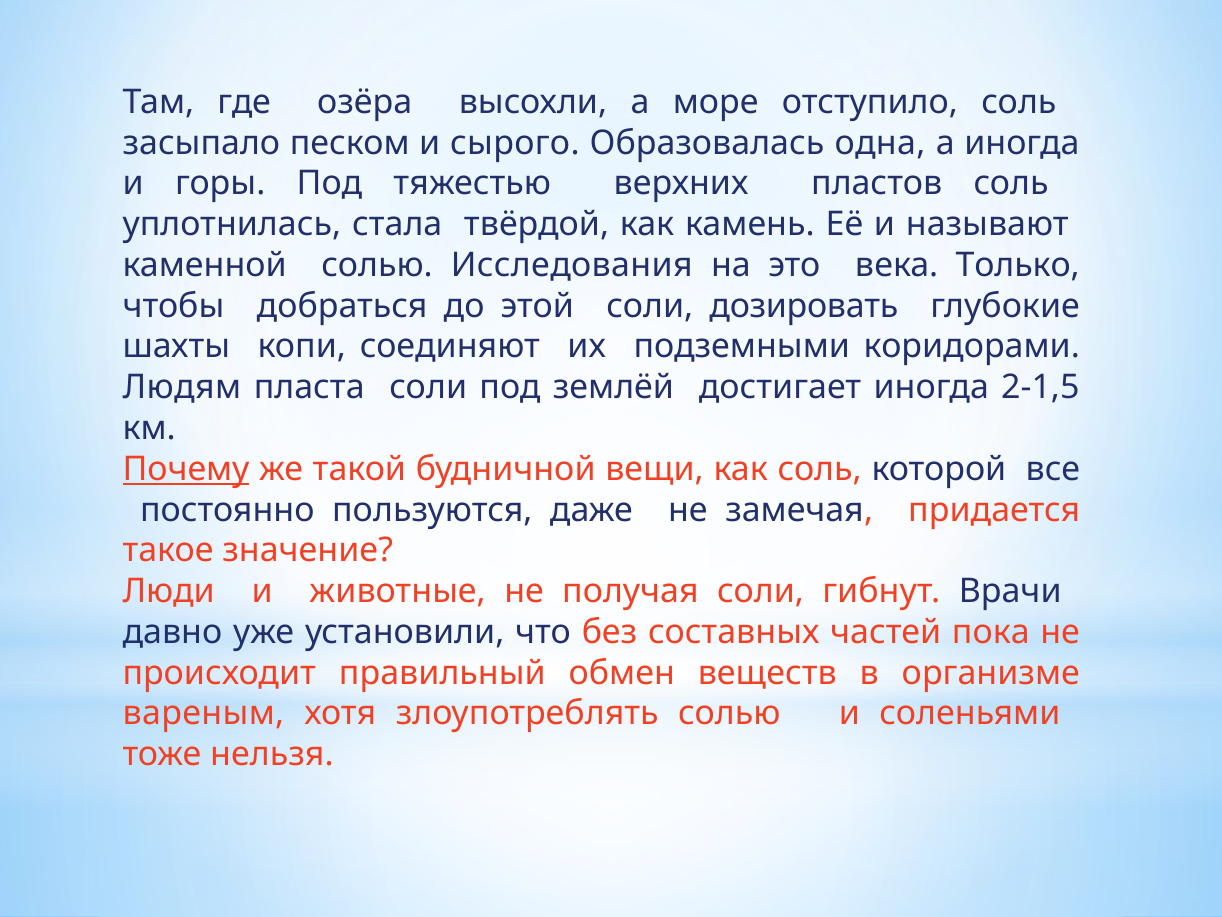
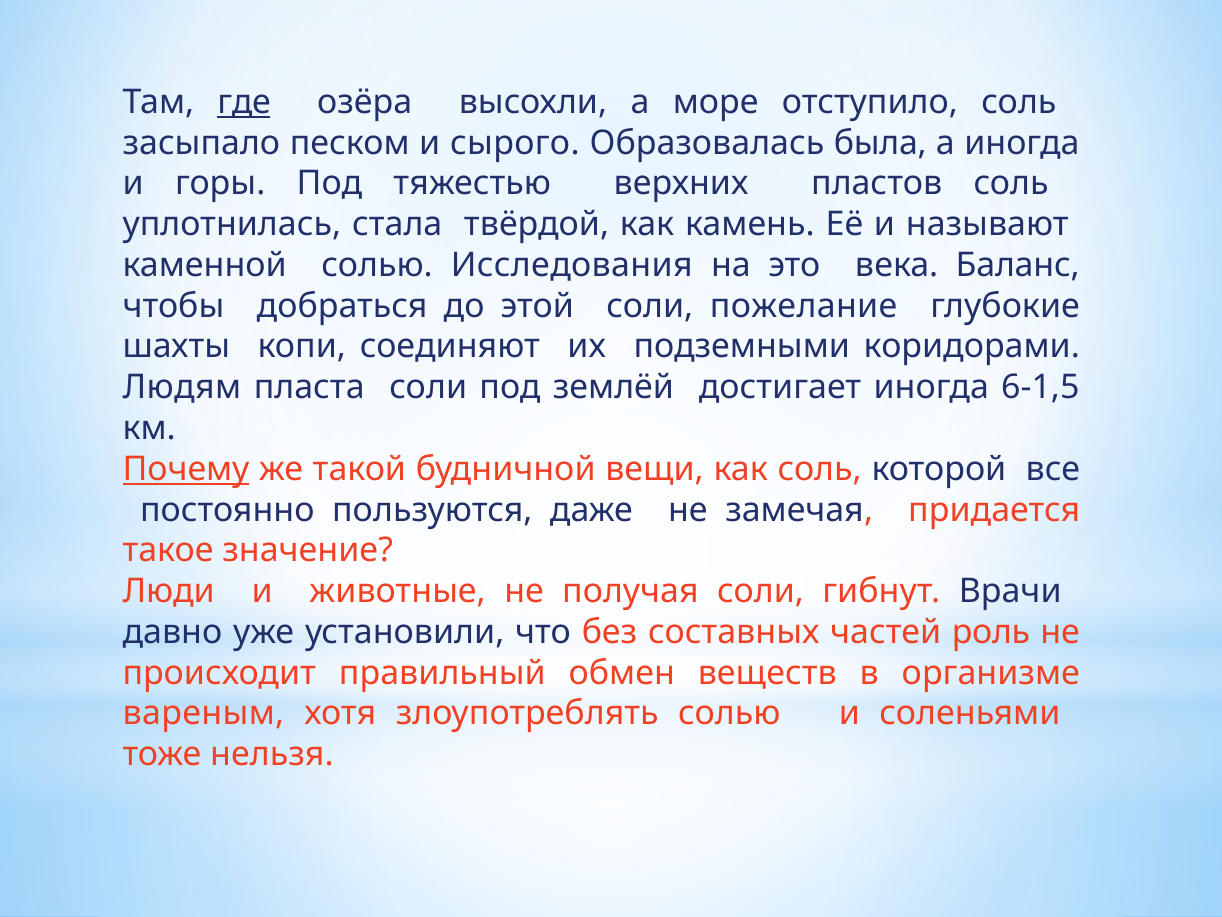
где underline: none -> present
одна: одна -> была
Только: Только -> Баланс
дозировать: дозировать -> пожелание
2-1,5: 2-1,5 -> 6-1,5
пока: пока -> роль
